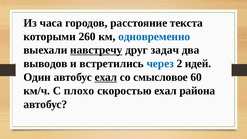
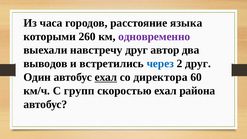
текста: текста -> языка
одновременно colour: blue -> purple
навстречу underline: present -> none
задач: задач -> автор
2 идей: идей -> друг
смысловое: смысловое -> директора
плохо: плохо -> групп
